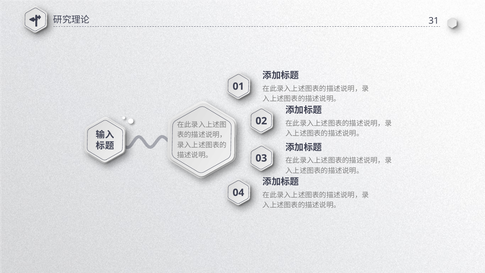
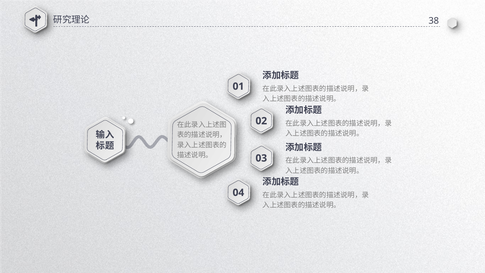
31: 31 -> 38
